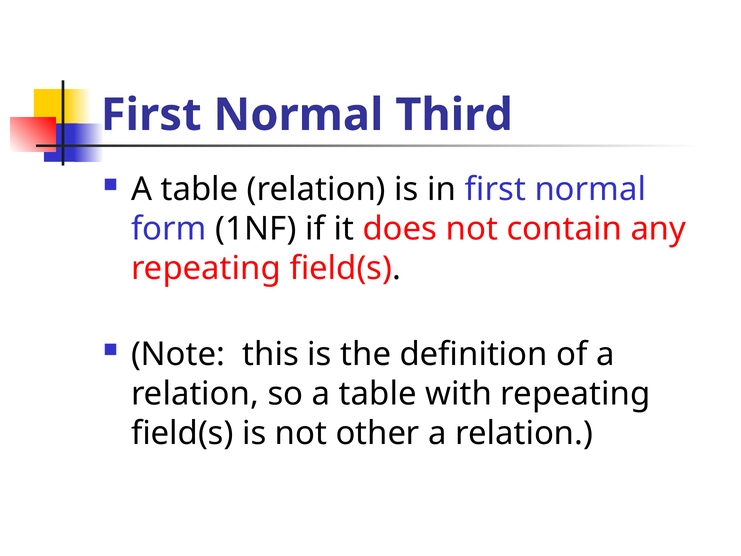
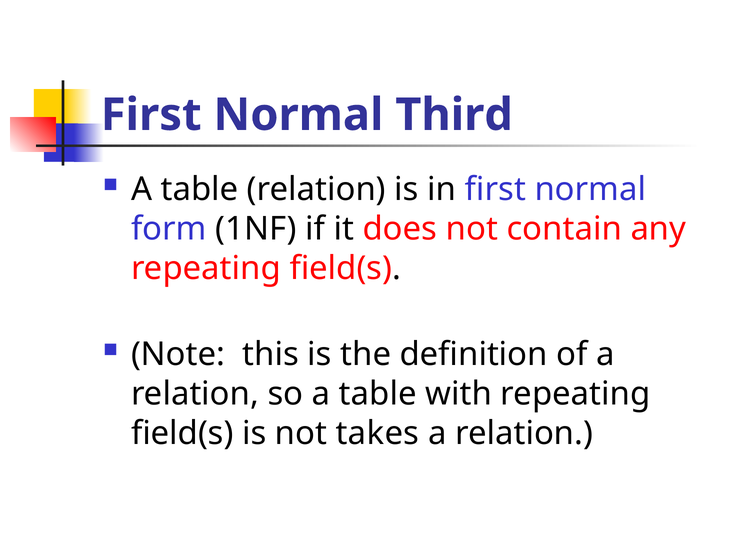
other: other -> takes
